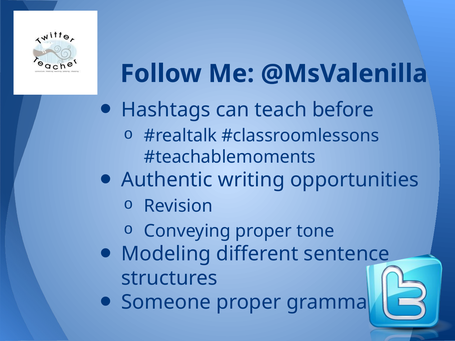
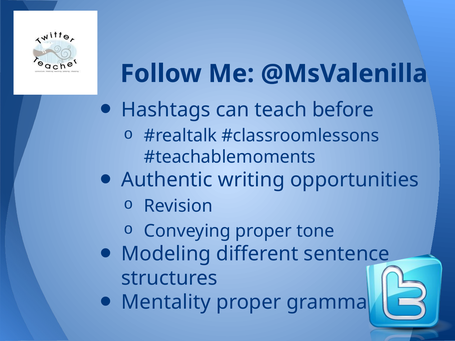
Someone: Someone -> Mentality
